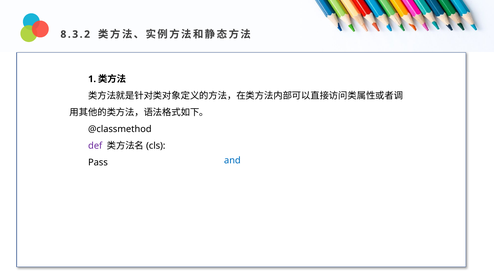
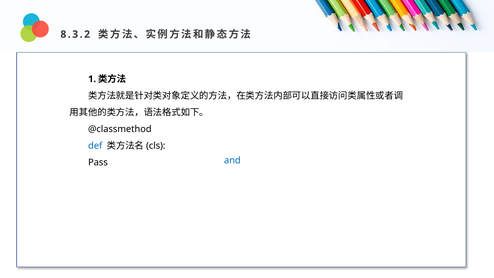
def colour: purple -> blue
